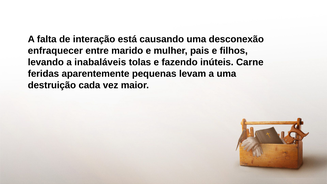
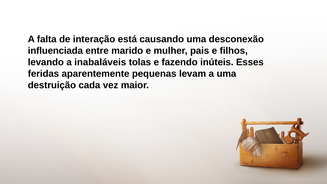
enfraquecer: enfraquecer -> influenciada
Carne: Carne -> Esses
